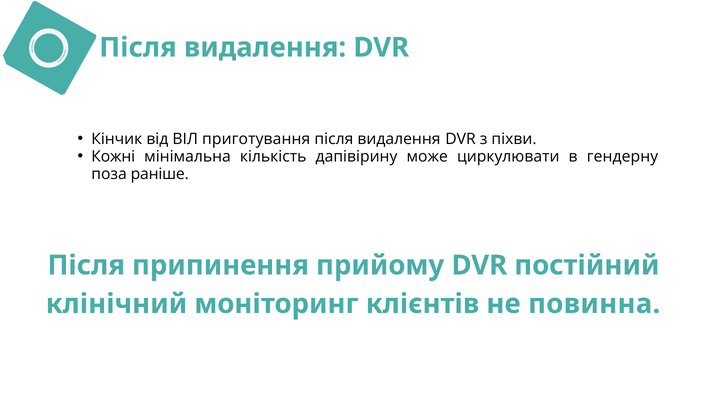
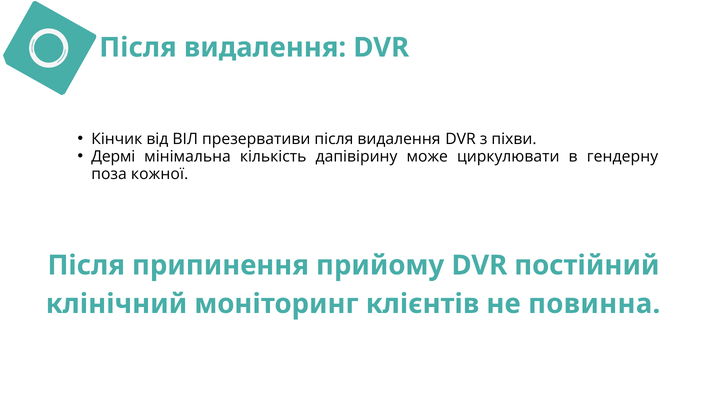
приготування: приготування -> презервативи
Кожні: Кожні -> Дермі
раніше: раніше -> кожної
